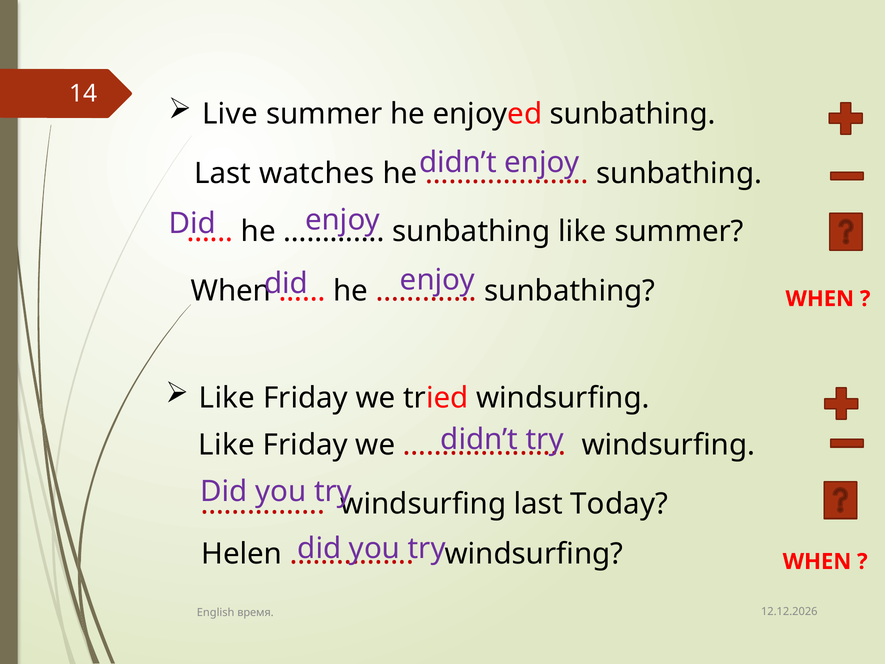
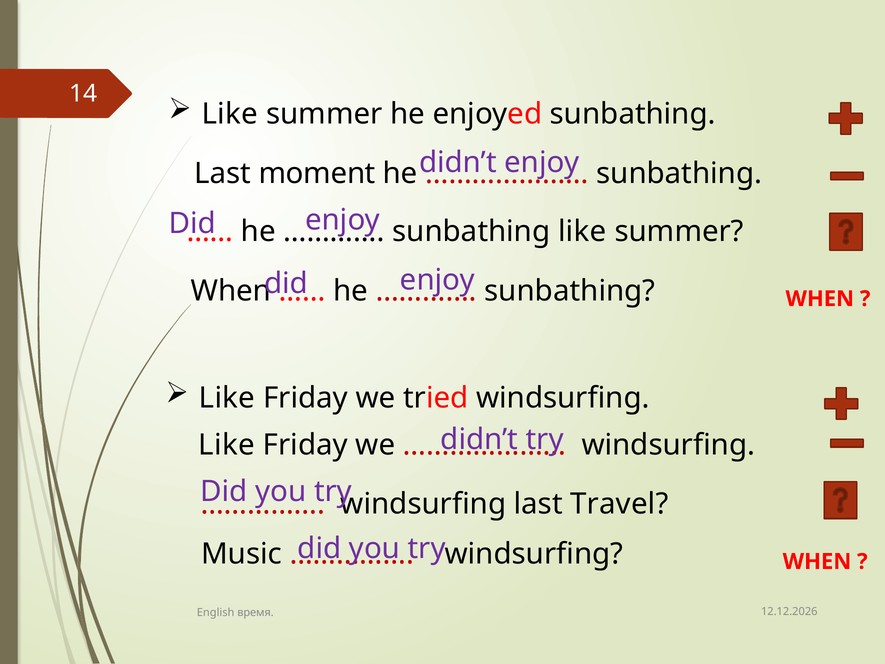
Live at (230, 114): Live -> Like
watches: watches -> moment
Today: Today -> Travel
Helen: Helen -> Music
